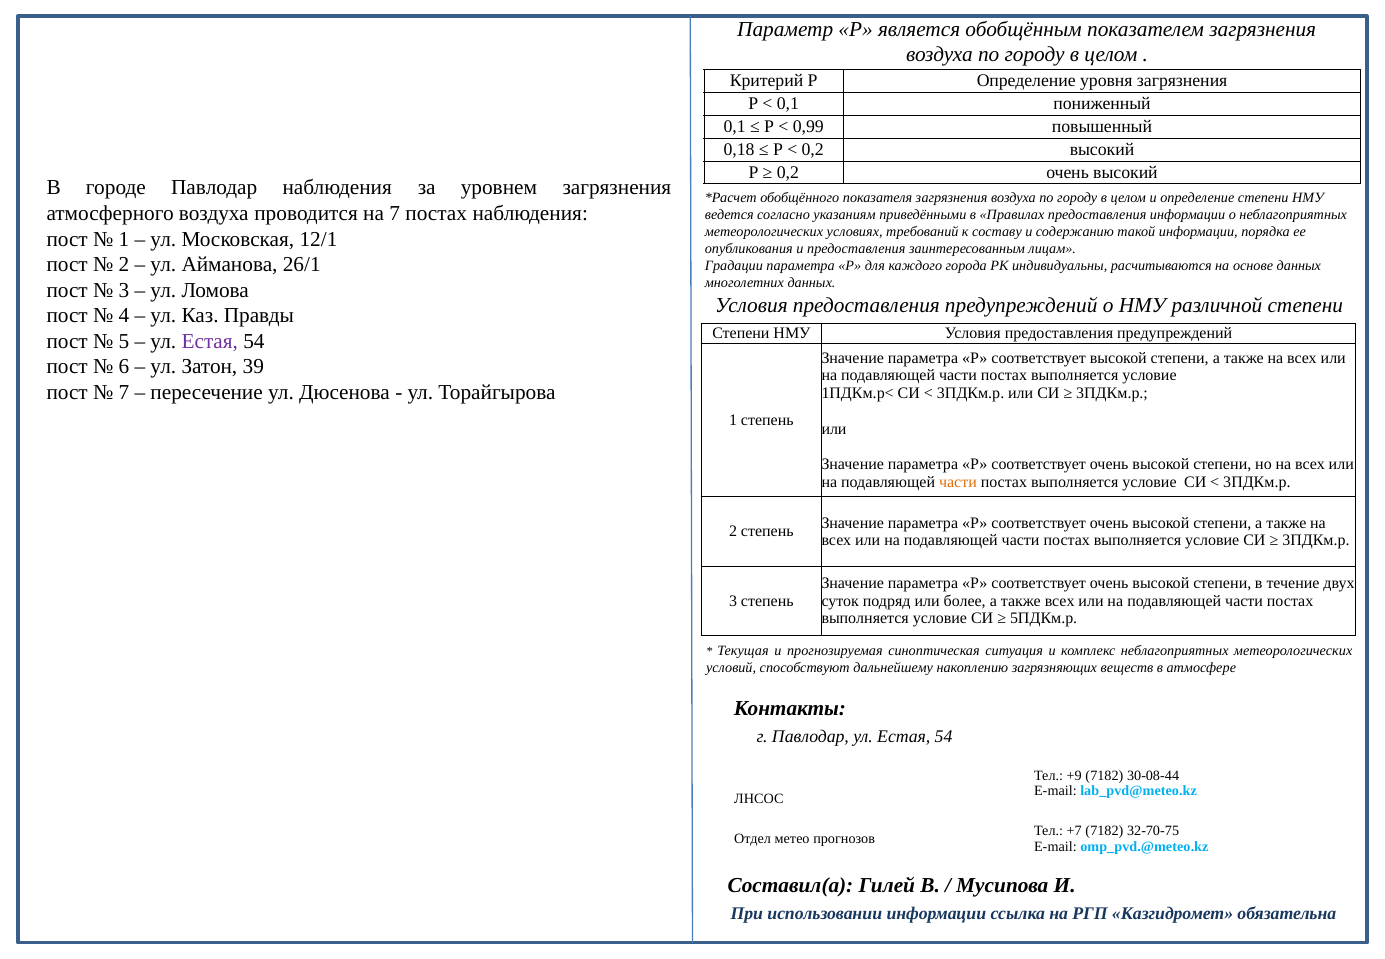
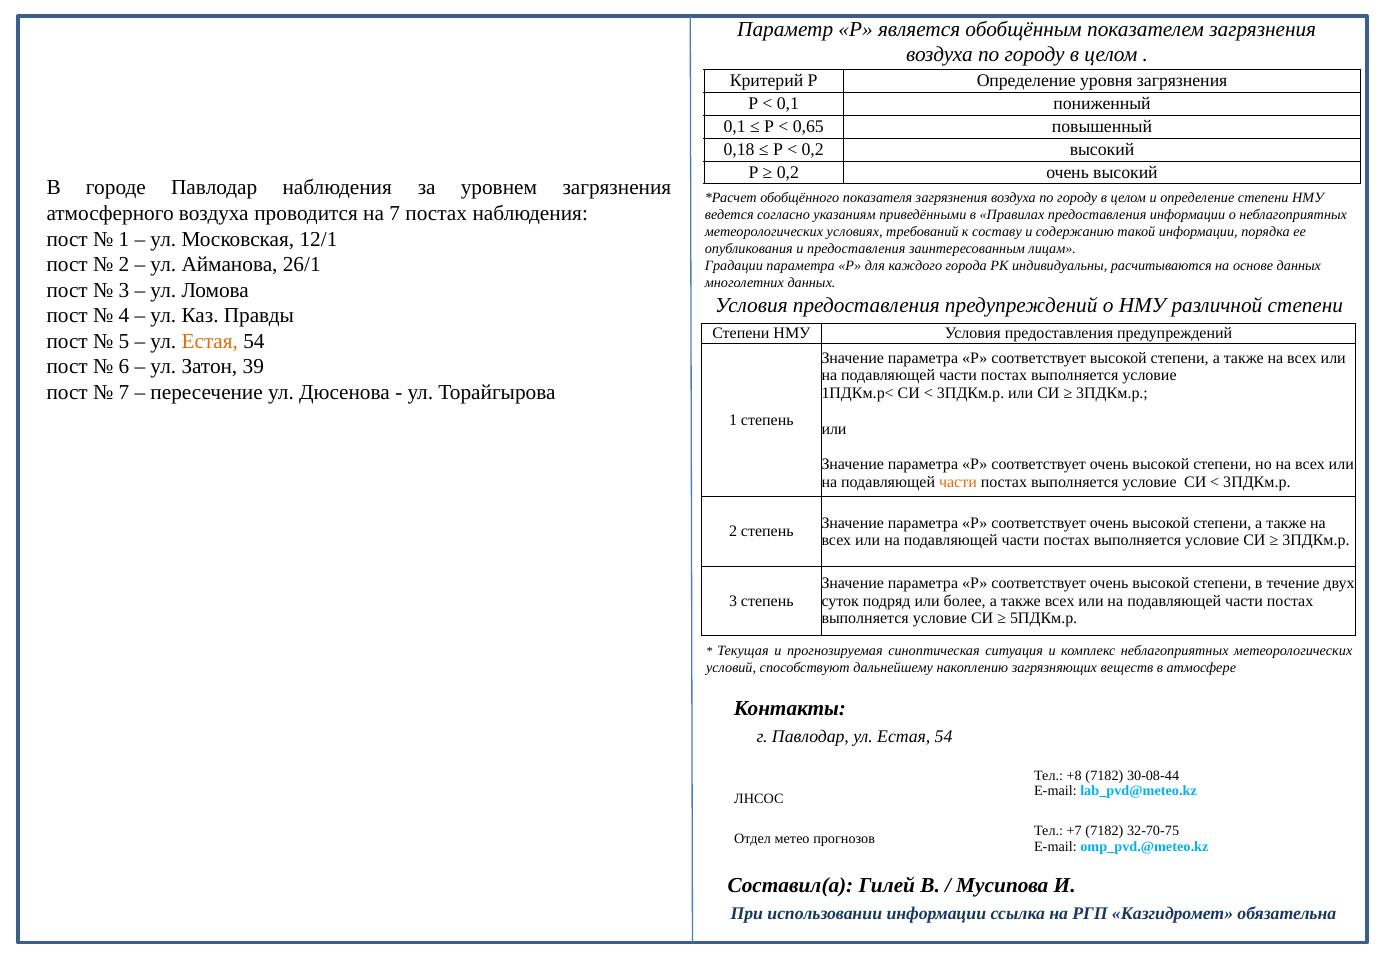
0,99: 0,99 -> 0,65
Естая at (210, 341) colour: purple -> orange
+9: +9 -> +8
